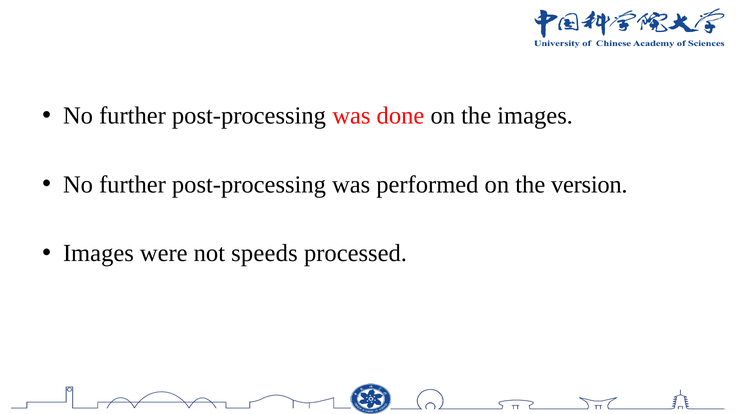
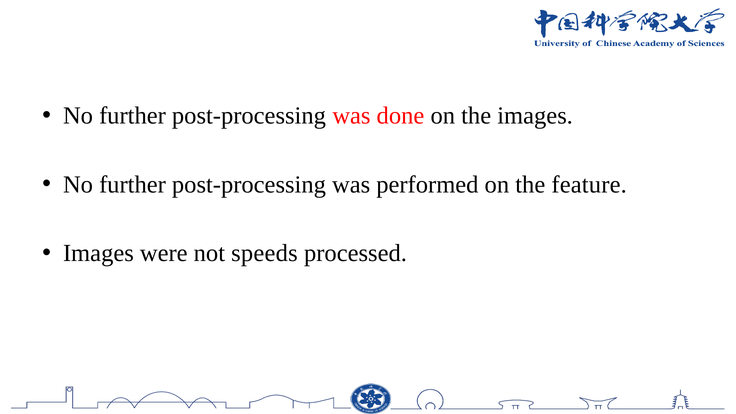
version: version -> feature
